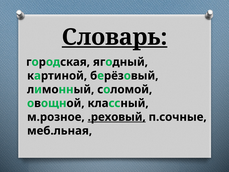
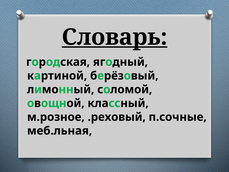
.реховый underline: present -> none
